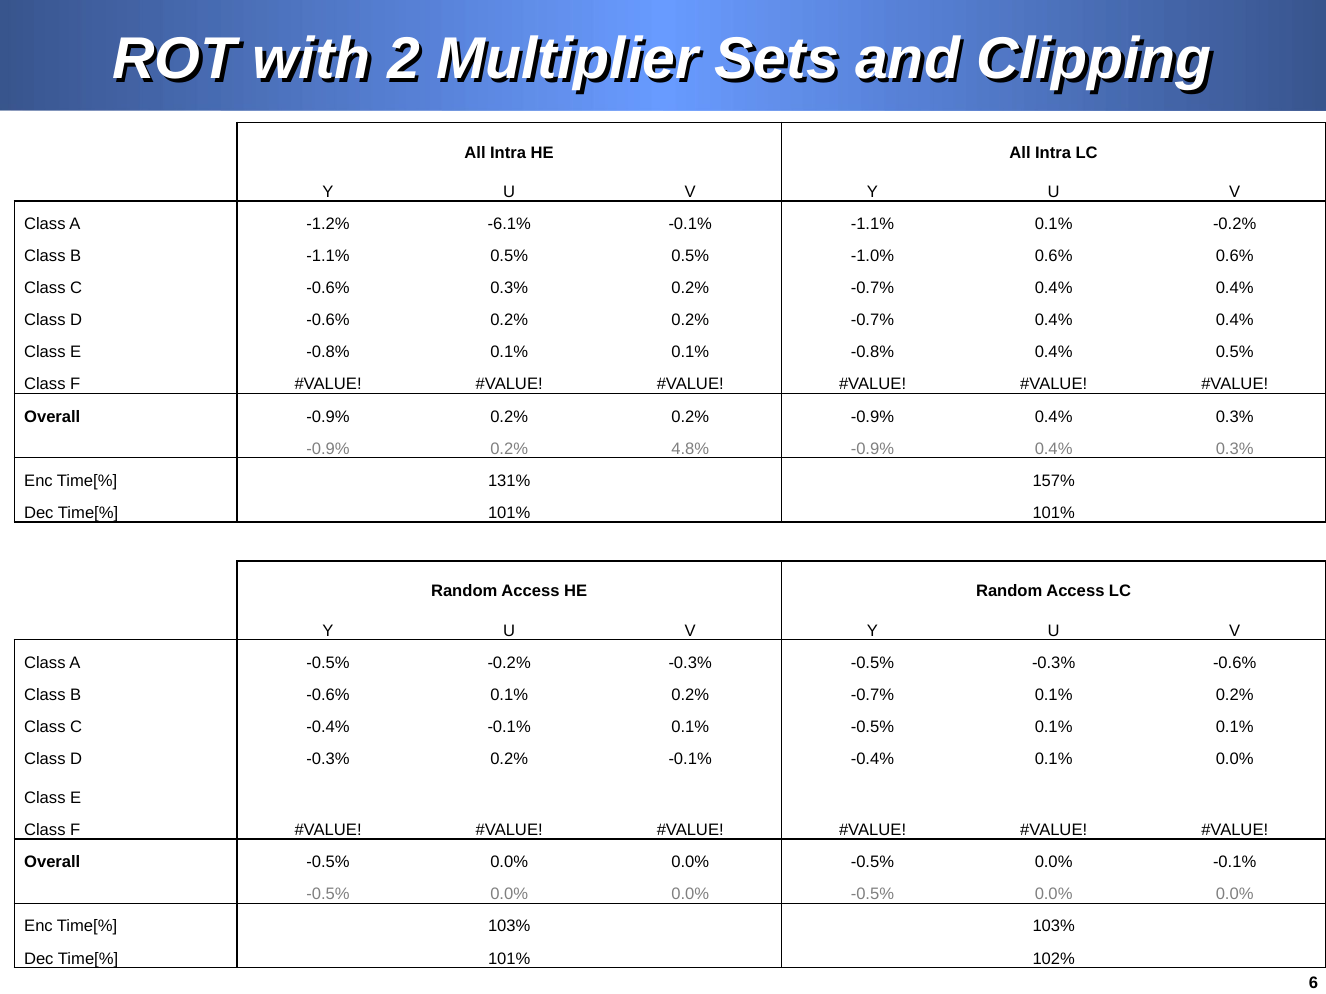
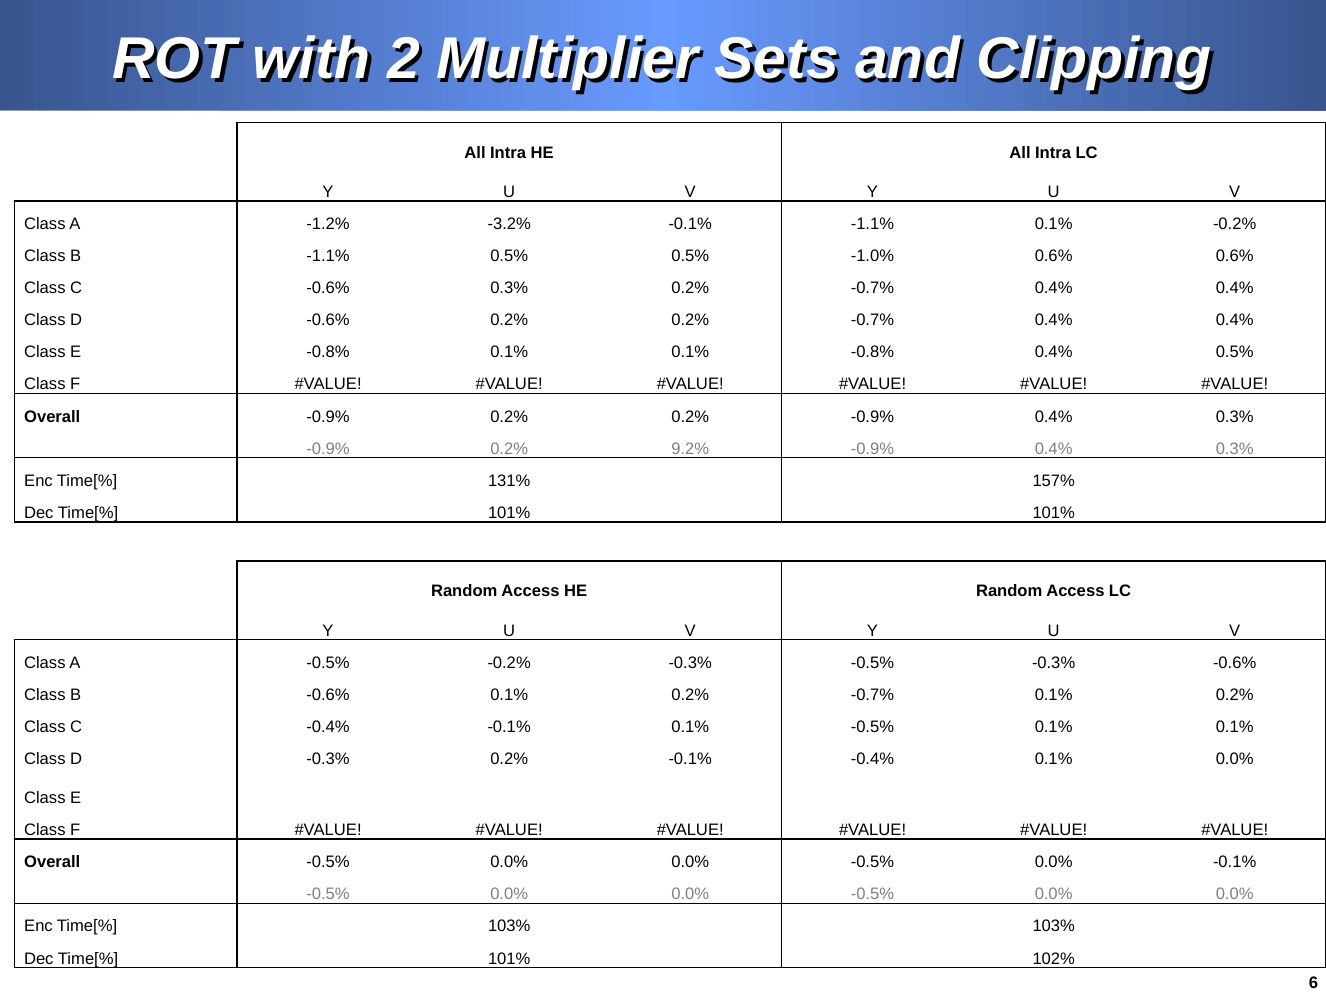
-6.1%: -6.1% -> -3.2%
4.8%: 4.8% -> 9.2%
